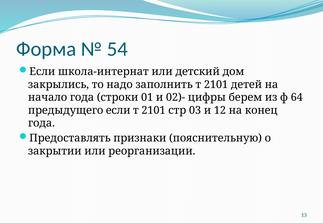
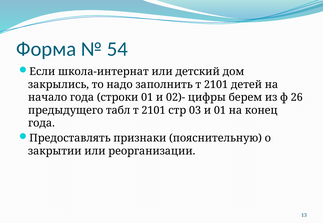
64: 64 -> 26
предыдущего если: если -> табл
и 12: 12 -> 01
